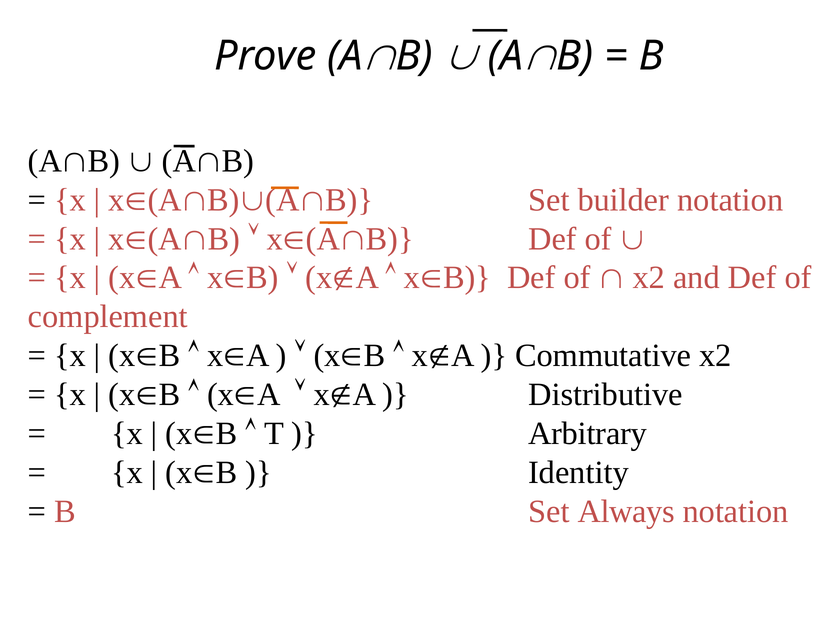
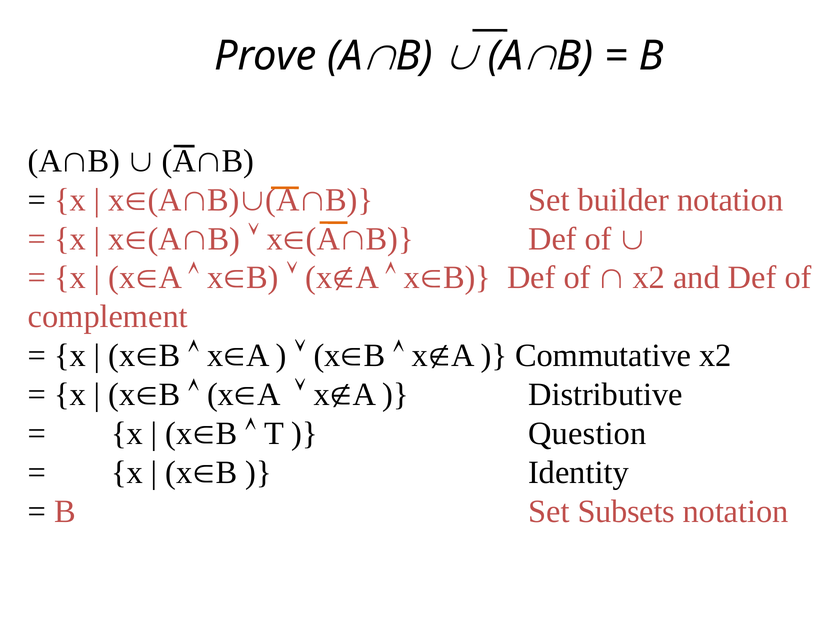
Arbitrary: Arbitrary -> Question
Always: Always -> Subsets
